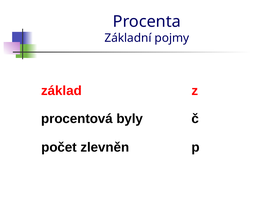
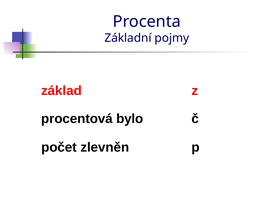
byly: byly -> bylo
